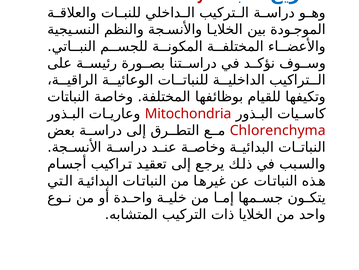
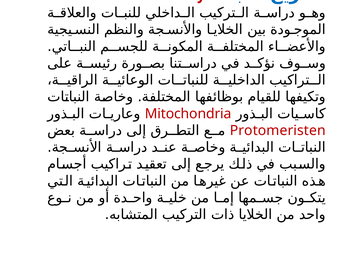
Chlorenchyma: Chlorenchyma -> Protomeristen
